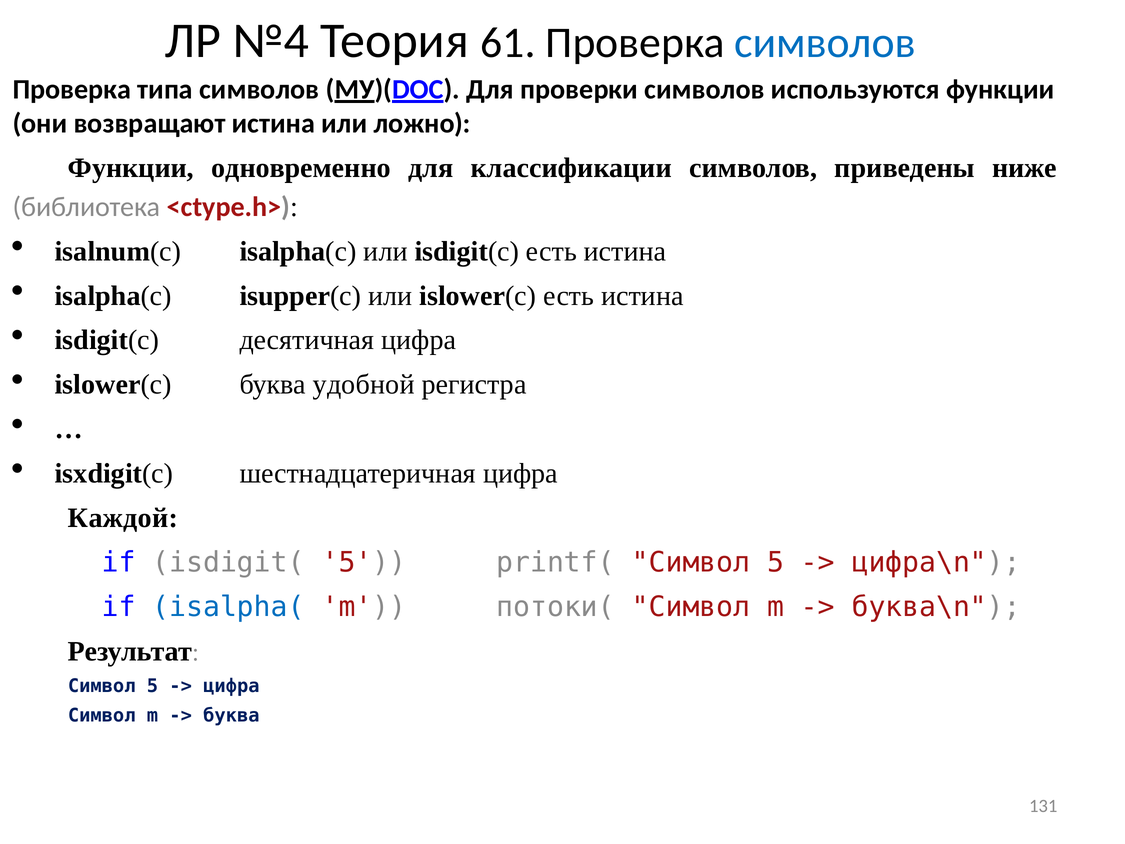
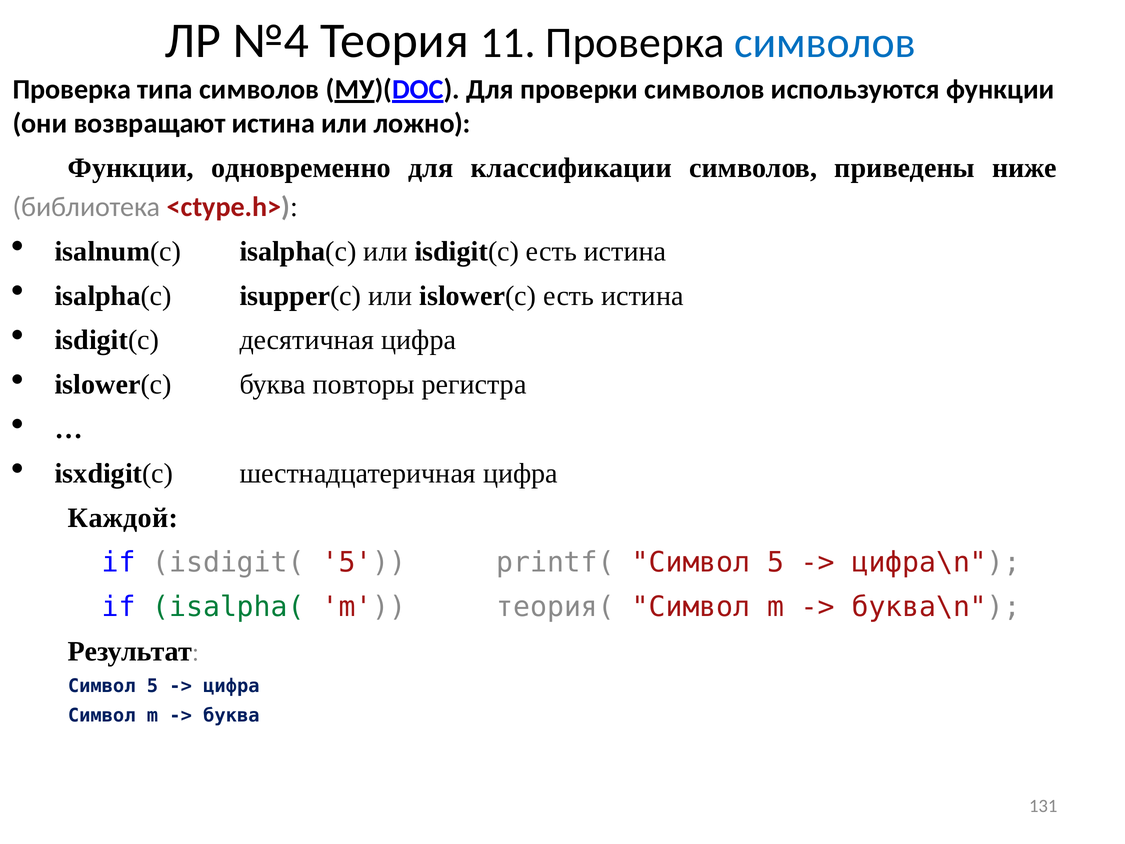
61: 61 -> 11
удобной: удобной -> повторы
isalpha( colour: blue -> green
потоки(: потоки( -> теория(
